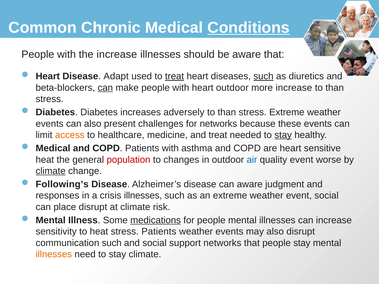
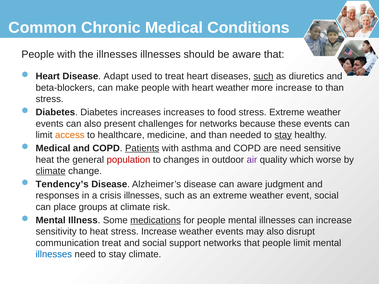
Conditions underline: present -> none
the increase: increase -> illnesses
treat at (175, 76) underline: present -> none
can at (105, 88) underline: present -> none
heart outdoor: outdoor -> weather
increases adversely: adversely -> increases
than at (227, 112): than -> food
and treat: treat -> than
Patients at (142, 148) underline: none -> present
are heart: heart -> need
air colour: blue -> purple
quality event: event -> which
Following’s: Following’s -> Tendency’s
place disrupt: disrupt -> groups
stress Patients: Patients -> Increase
communication such: such -> treat
people stay: stay -> limit
illnesses at (54, 255) colour: orange -> blue
